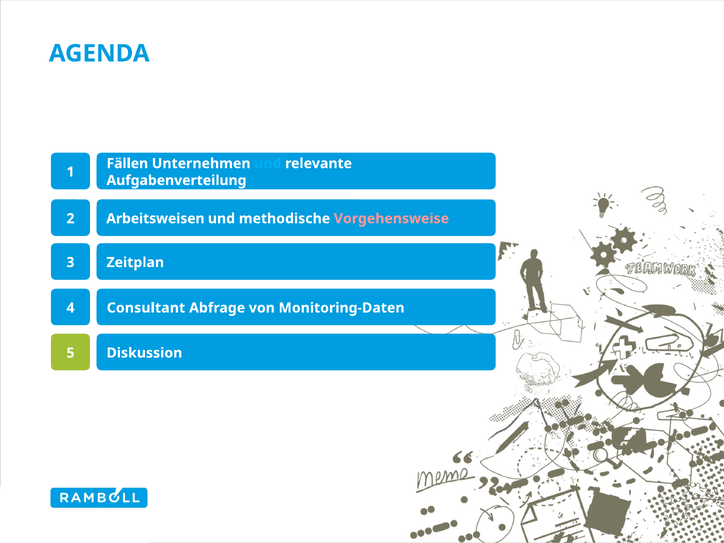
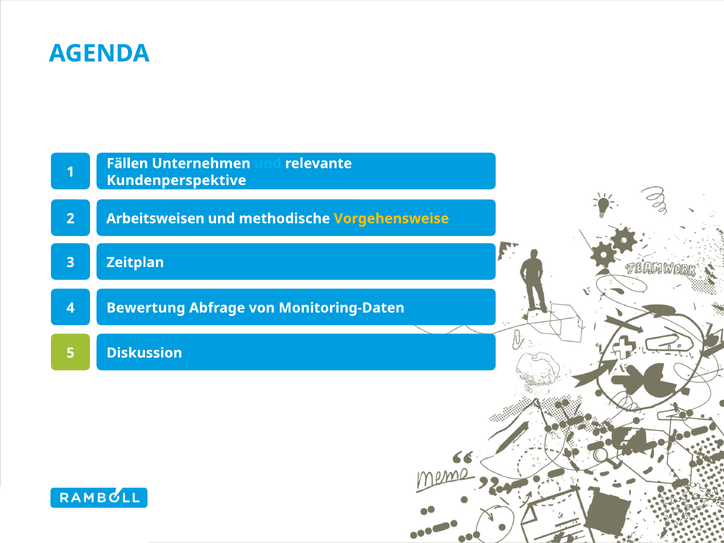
Aufgabenverteilung: Aufgabenverteilung -> Kundenperspektive
Vorgehensweise colour: pink -> yellow
Consultant: Consultant -> Bewertung
